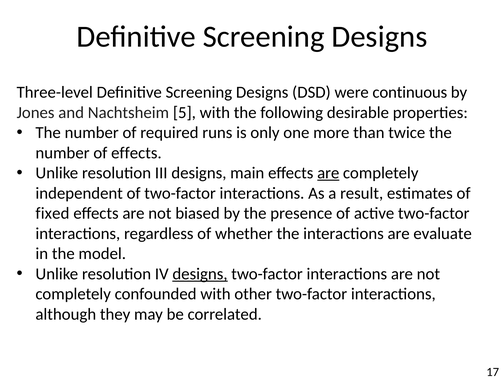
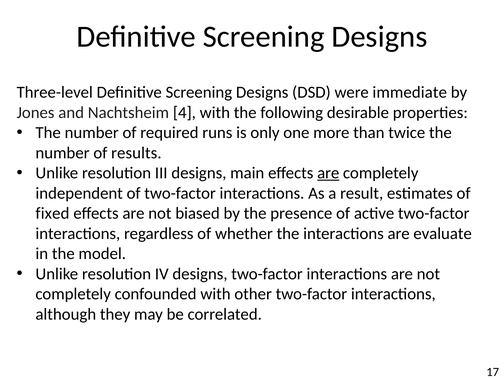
continuous: continuous -> immediate
5: 5 -> 4
of effects: effects -> results
designs at (200, 274) underline: present -> none
